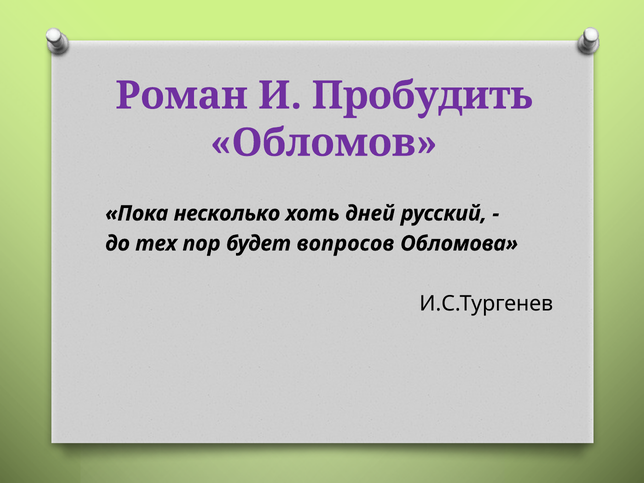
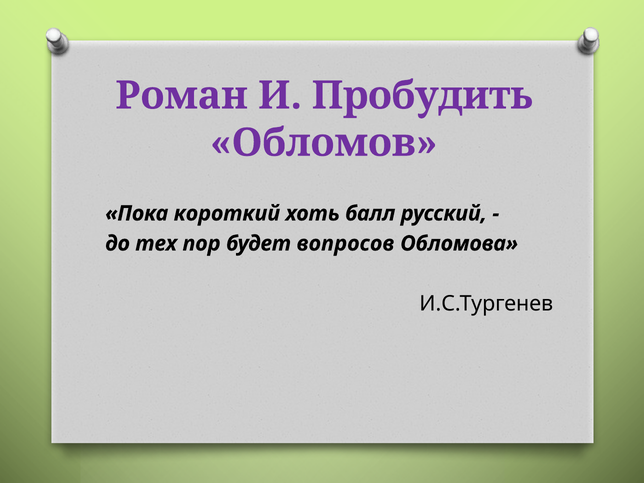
несколько: несколько -> короткий
дней: дней -> балл
